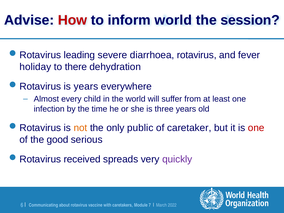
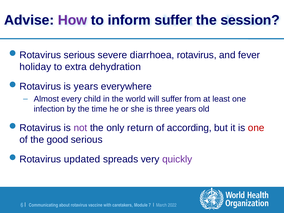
How colour: red -> purple
inform world: world -> suffer
leading at (79, 55): leading -> serious
there: there -> extra
not colour: orange -> purple
public: public -> return
caretaker: caretaker -> according
received: received -> updated
